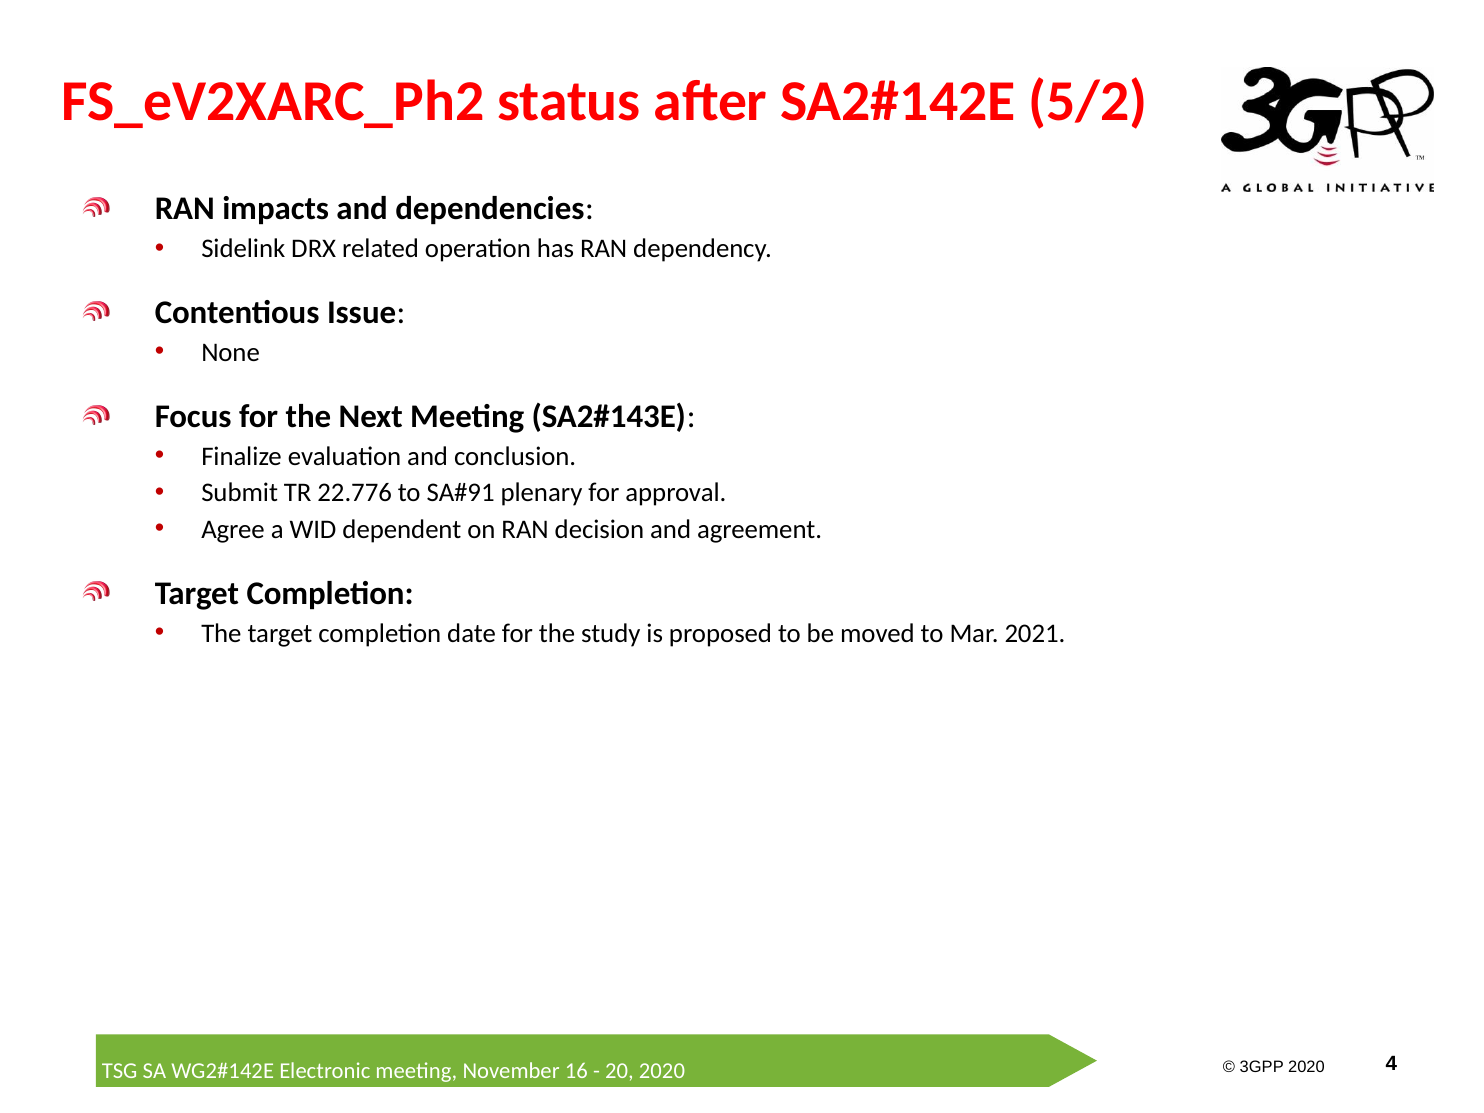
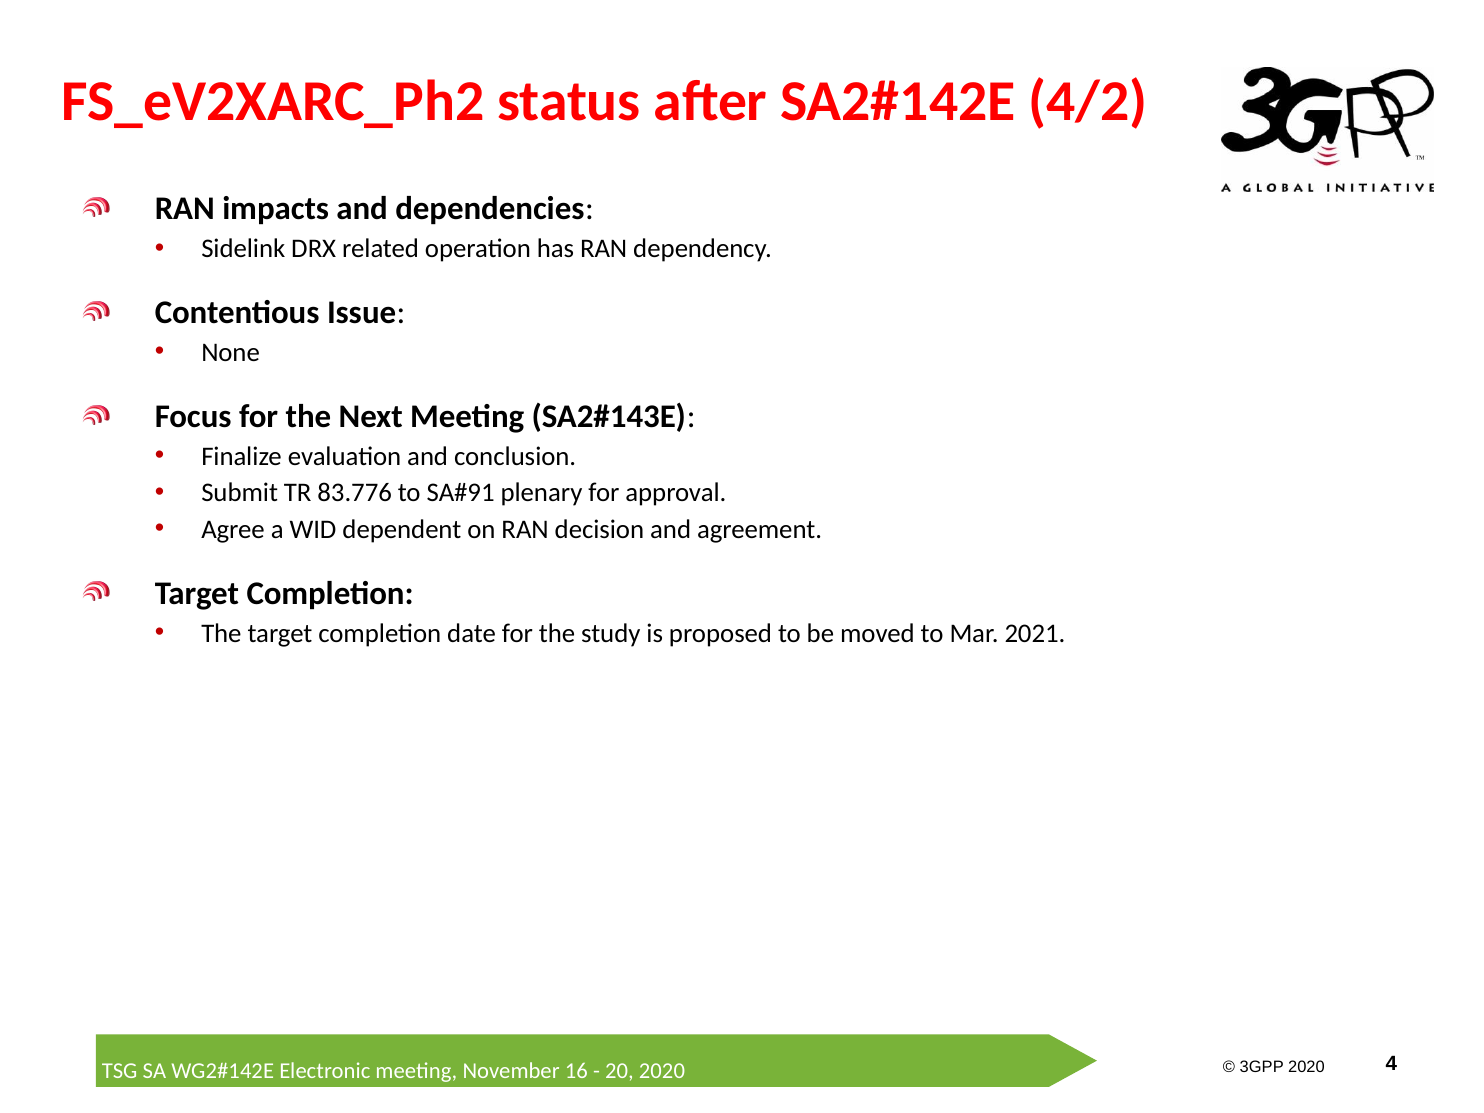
5/2: 5/2 -> 4/2
22.776: 22.776 -> 83.776
